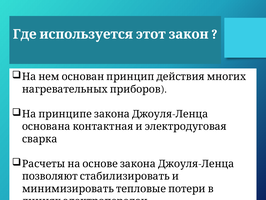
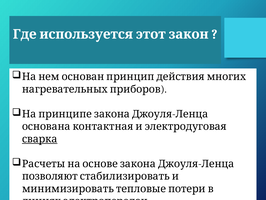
сварка underline: none -> present
